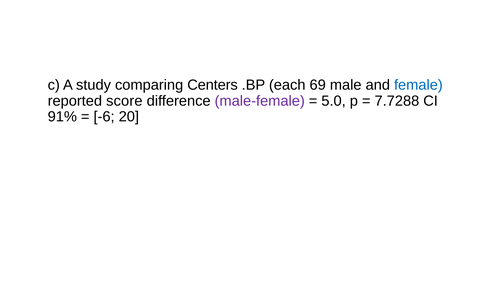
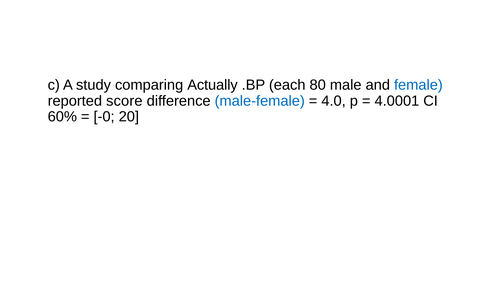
Centers: Centers -> Actually
69: 69 -> 80
male-female colour: purple -> blue
5.0: 5.0 -> 4.0
7.7288: 7.7288 -> 4.0001
91%: 91% -> 60%
-6: -6 -> -0
